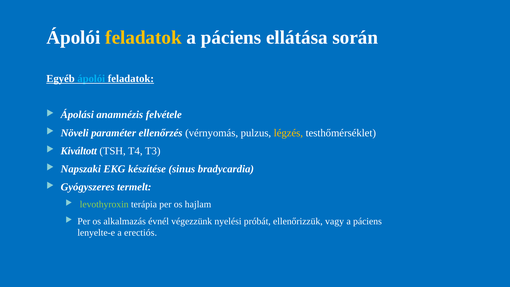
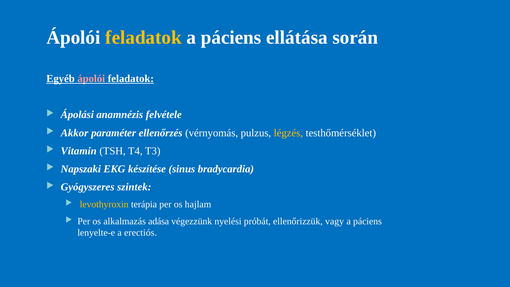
ápolói at (91, 79) colour: light blue -> pink
Növeli: Növeli -> Akkor
Kiváltott: Kiváltott -> Vitamin
termelt: termelt -> szintek
levothyroxin colour: light green -> yellow
évnél: évnél -> adása
